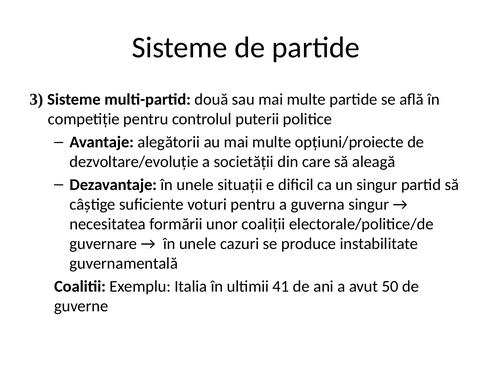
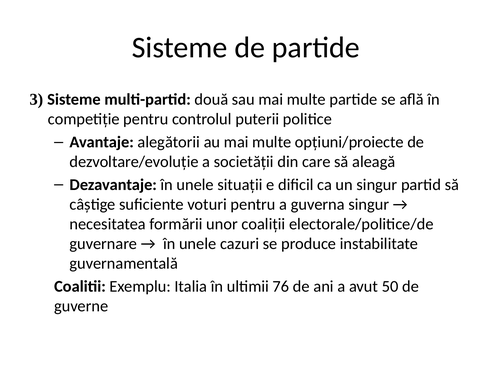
41: 41 -> 76
